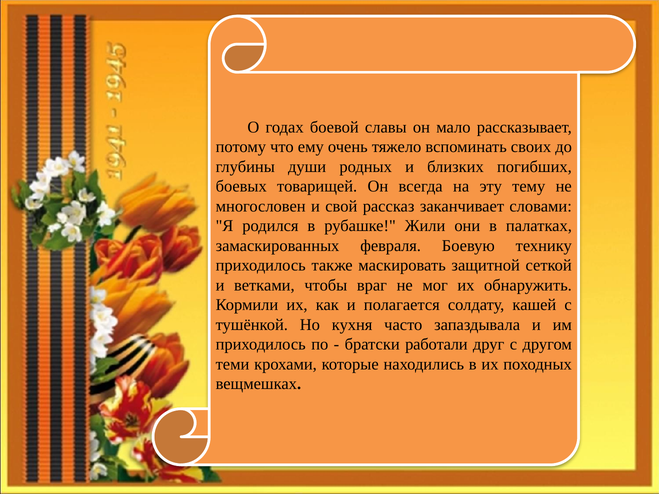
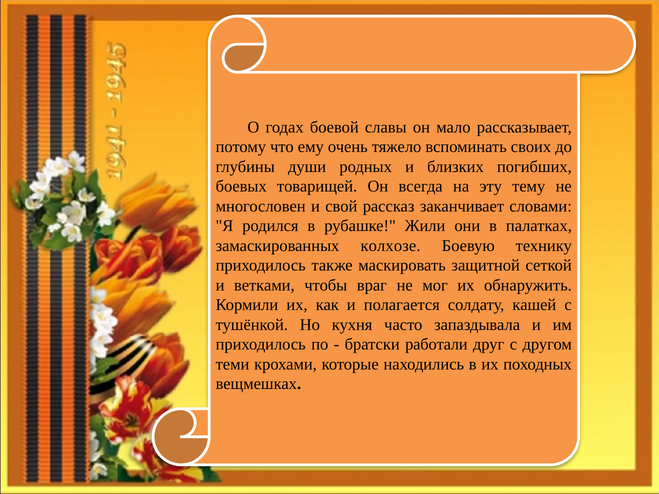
февраля: февраля -> колхозе
